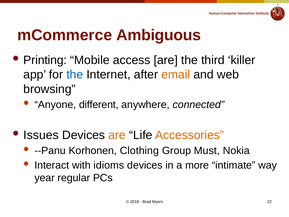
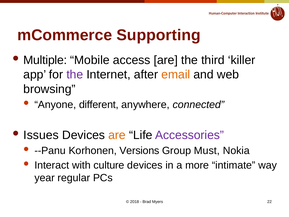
Ambiguous: Ambiguous -> Supporting
Printing: Printing -> Multiple
the at (75, 75) colour: blue -> purple
Accessories colour: orange -> purple
Clothing: Clothing -> Versions
idioms: idioms -> culture
